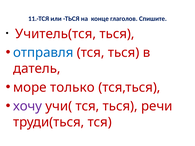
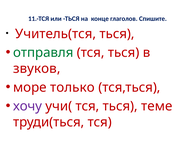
отправля colour: blue -> green
датель: датель -> звуков
речи: речи -> теме
